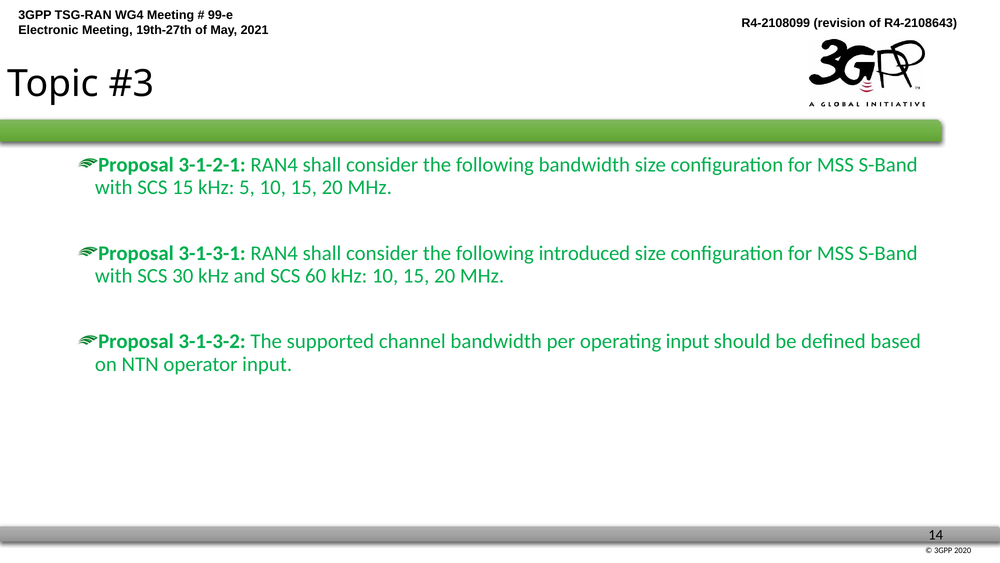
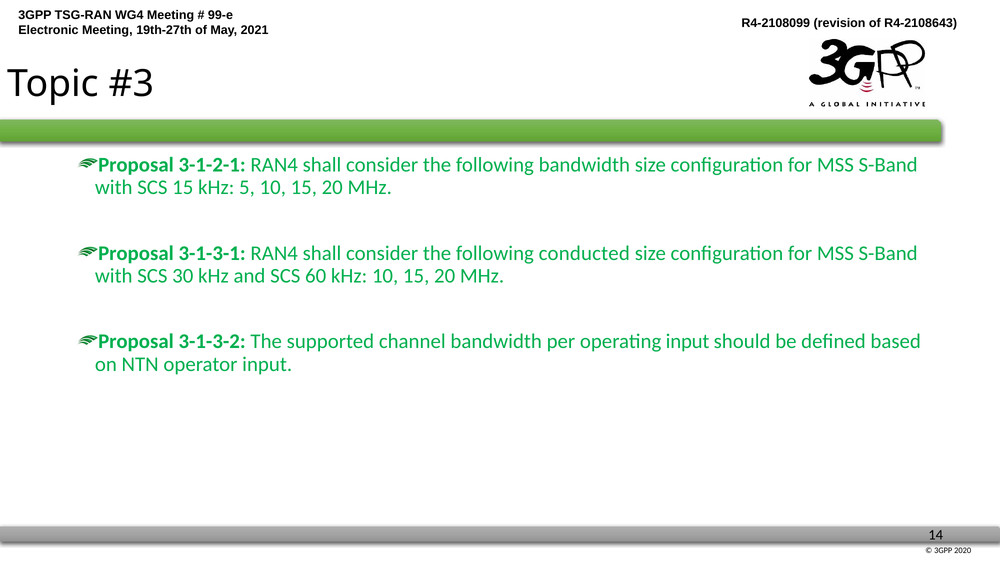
introduced: introduced -> conducted
